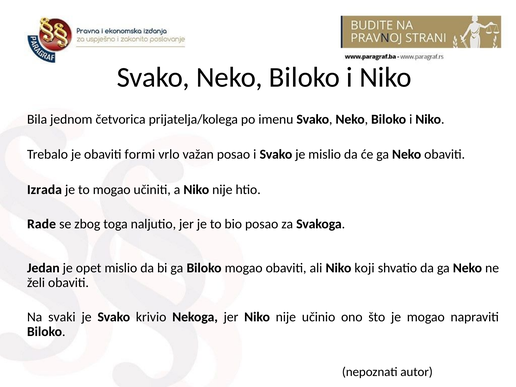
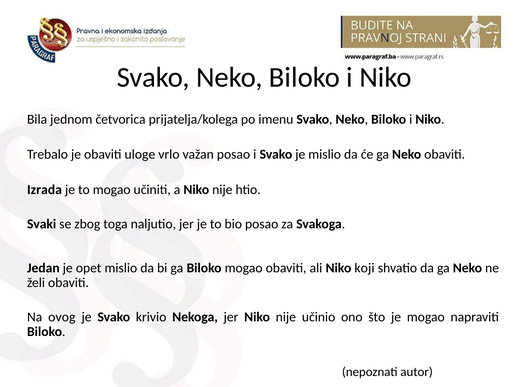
formi: formi -> uloge
Rade: Rade -> Svaki
svaki: svaki -> ovog
